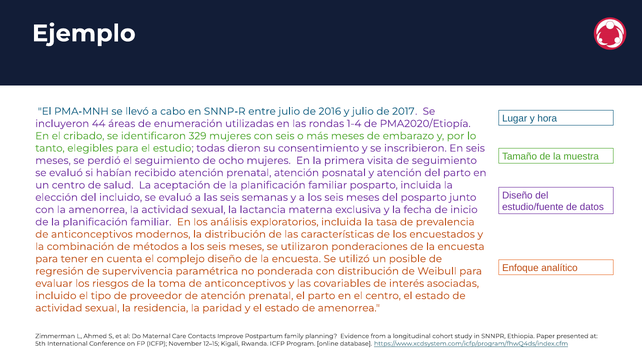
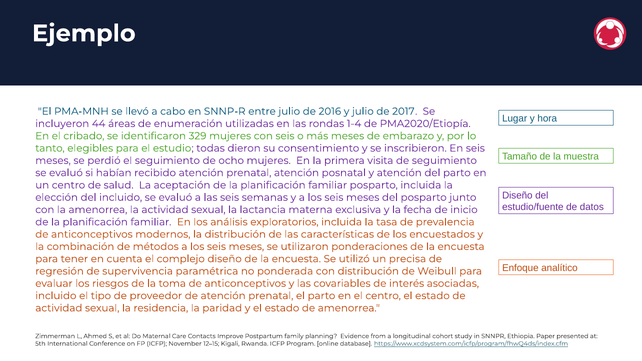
posible: posible -> precisa
